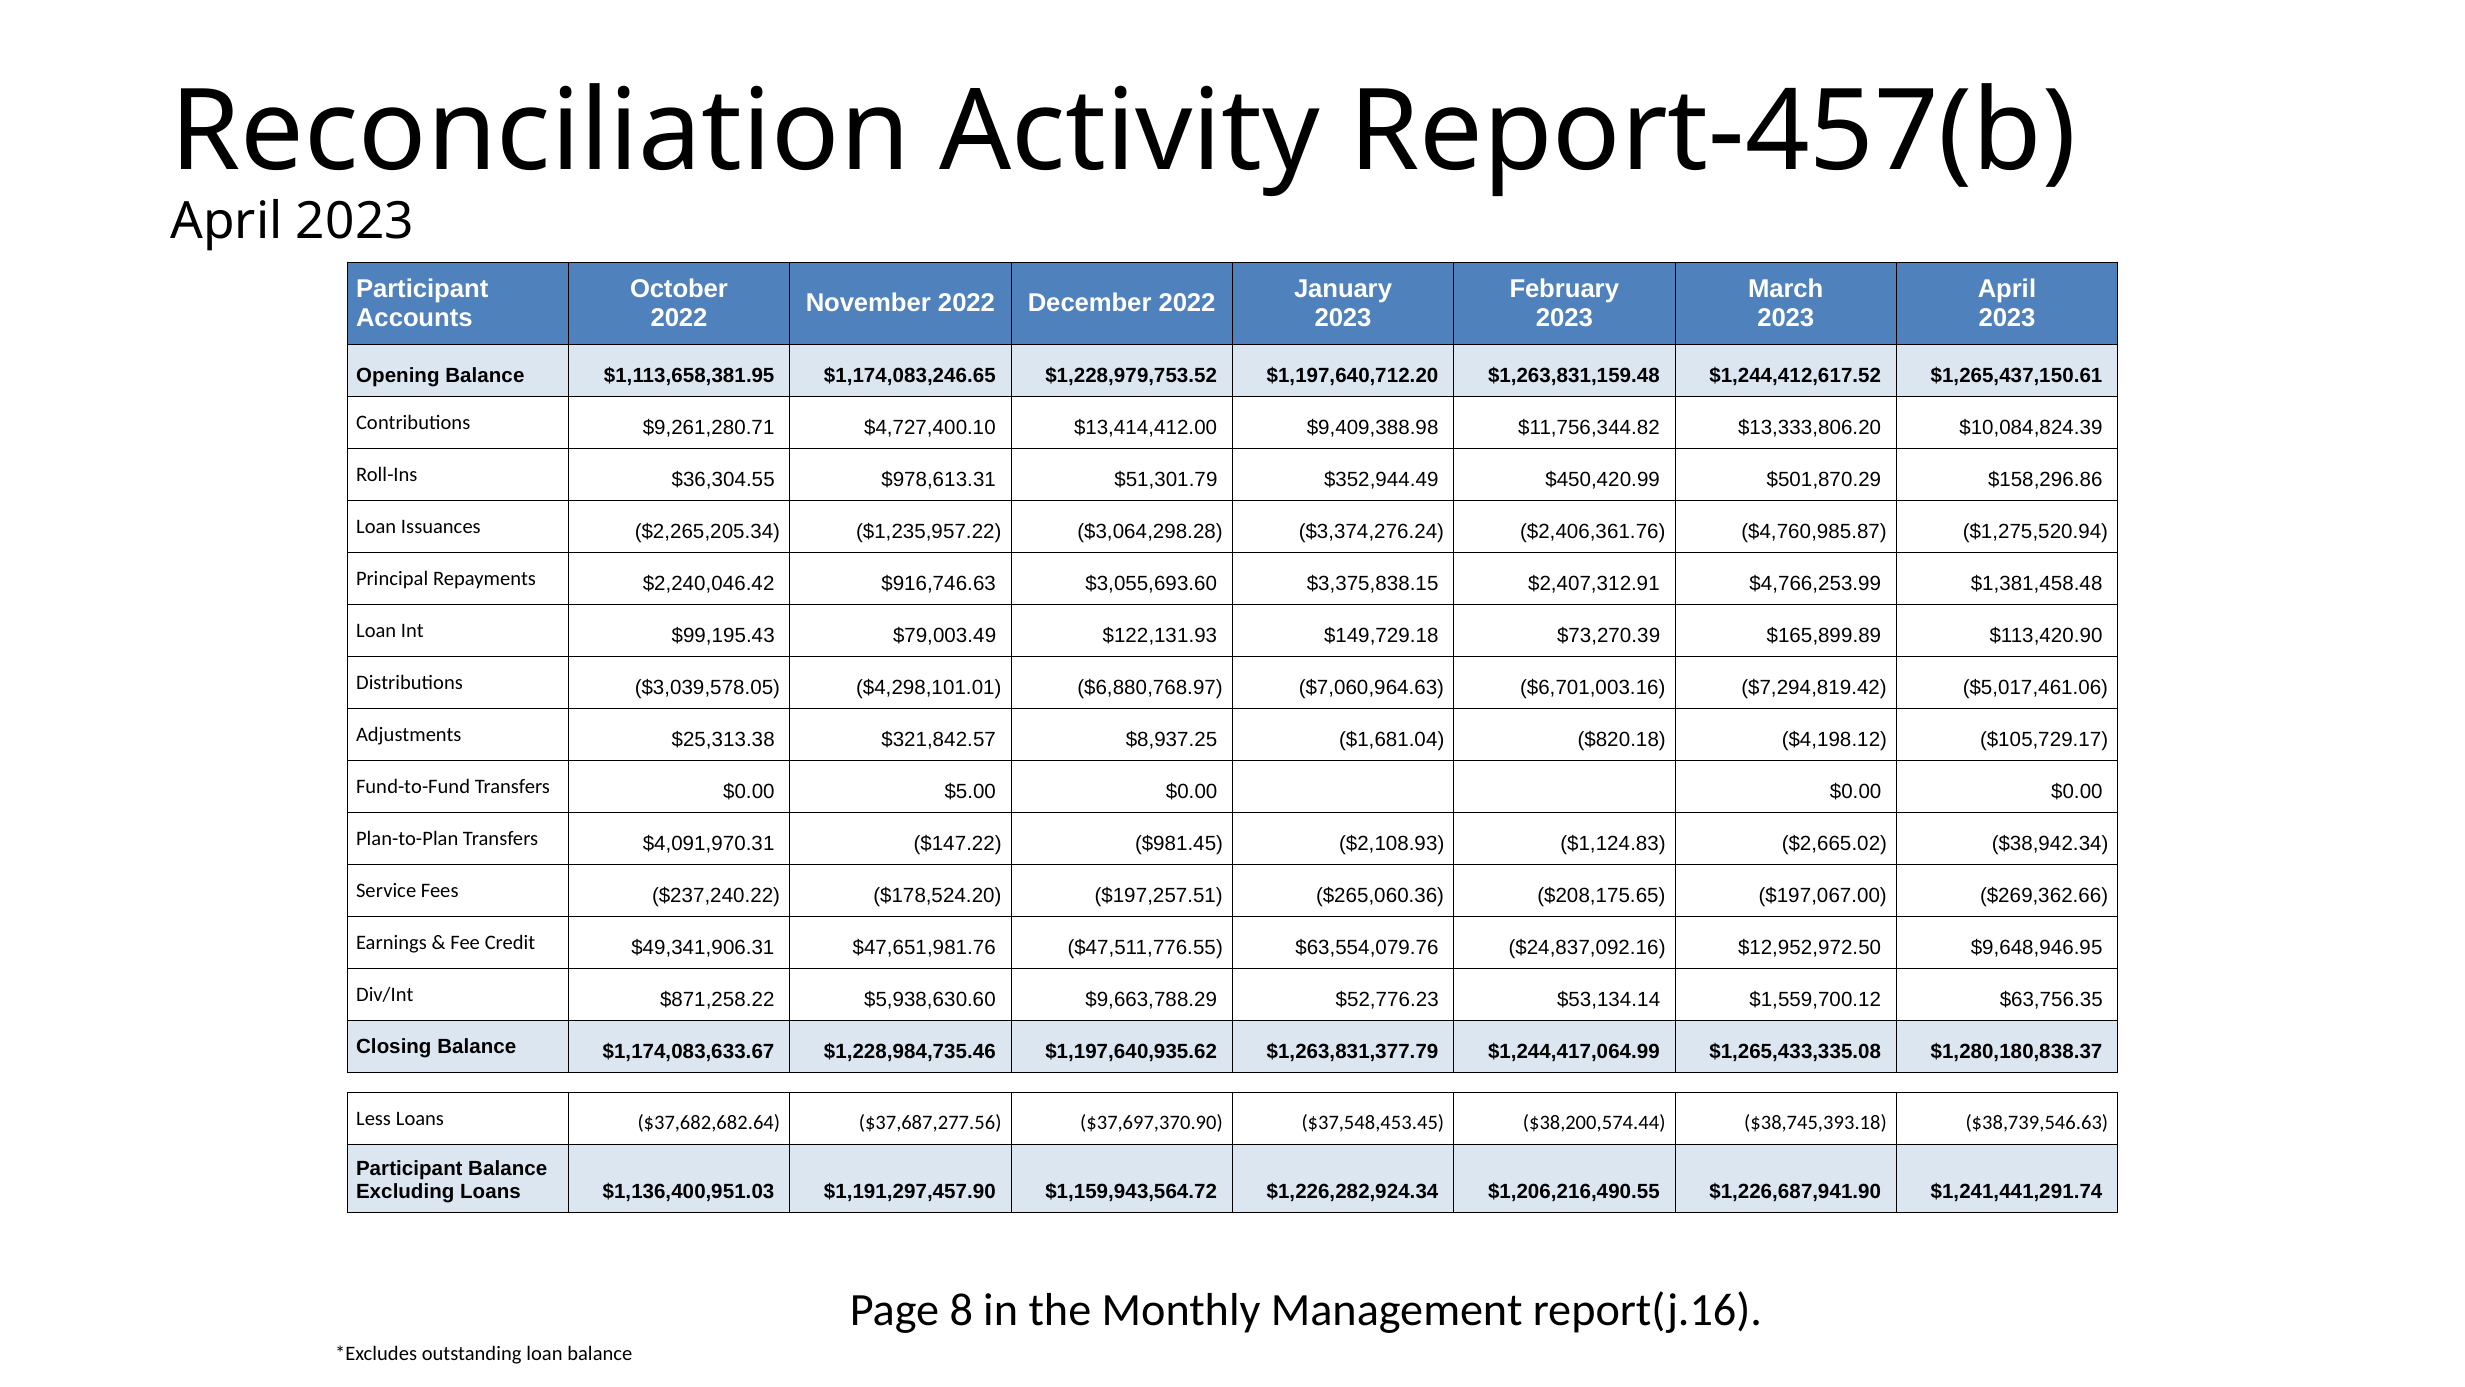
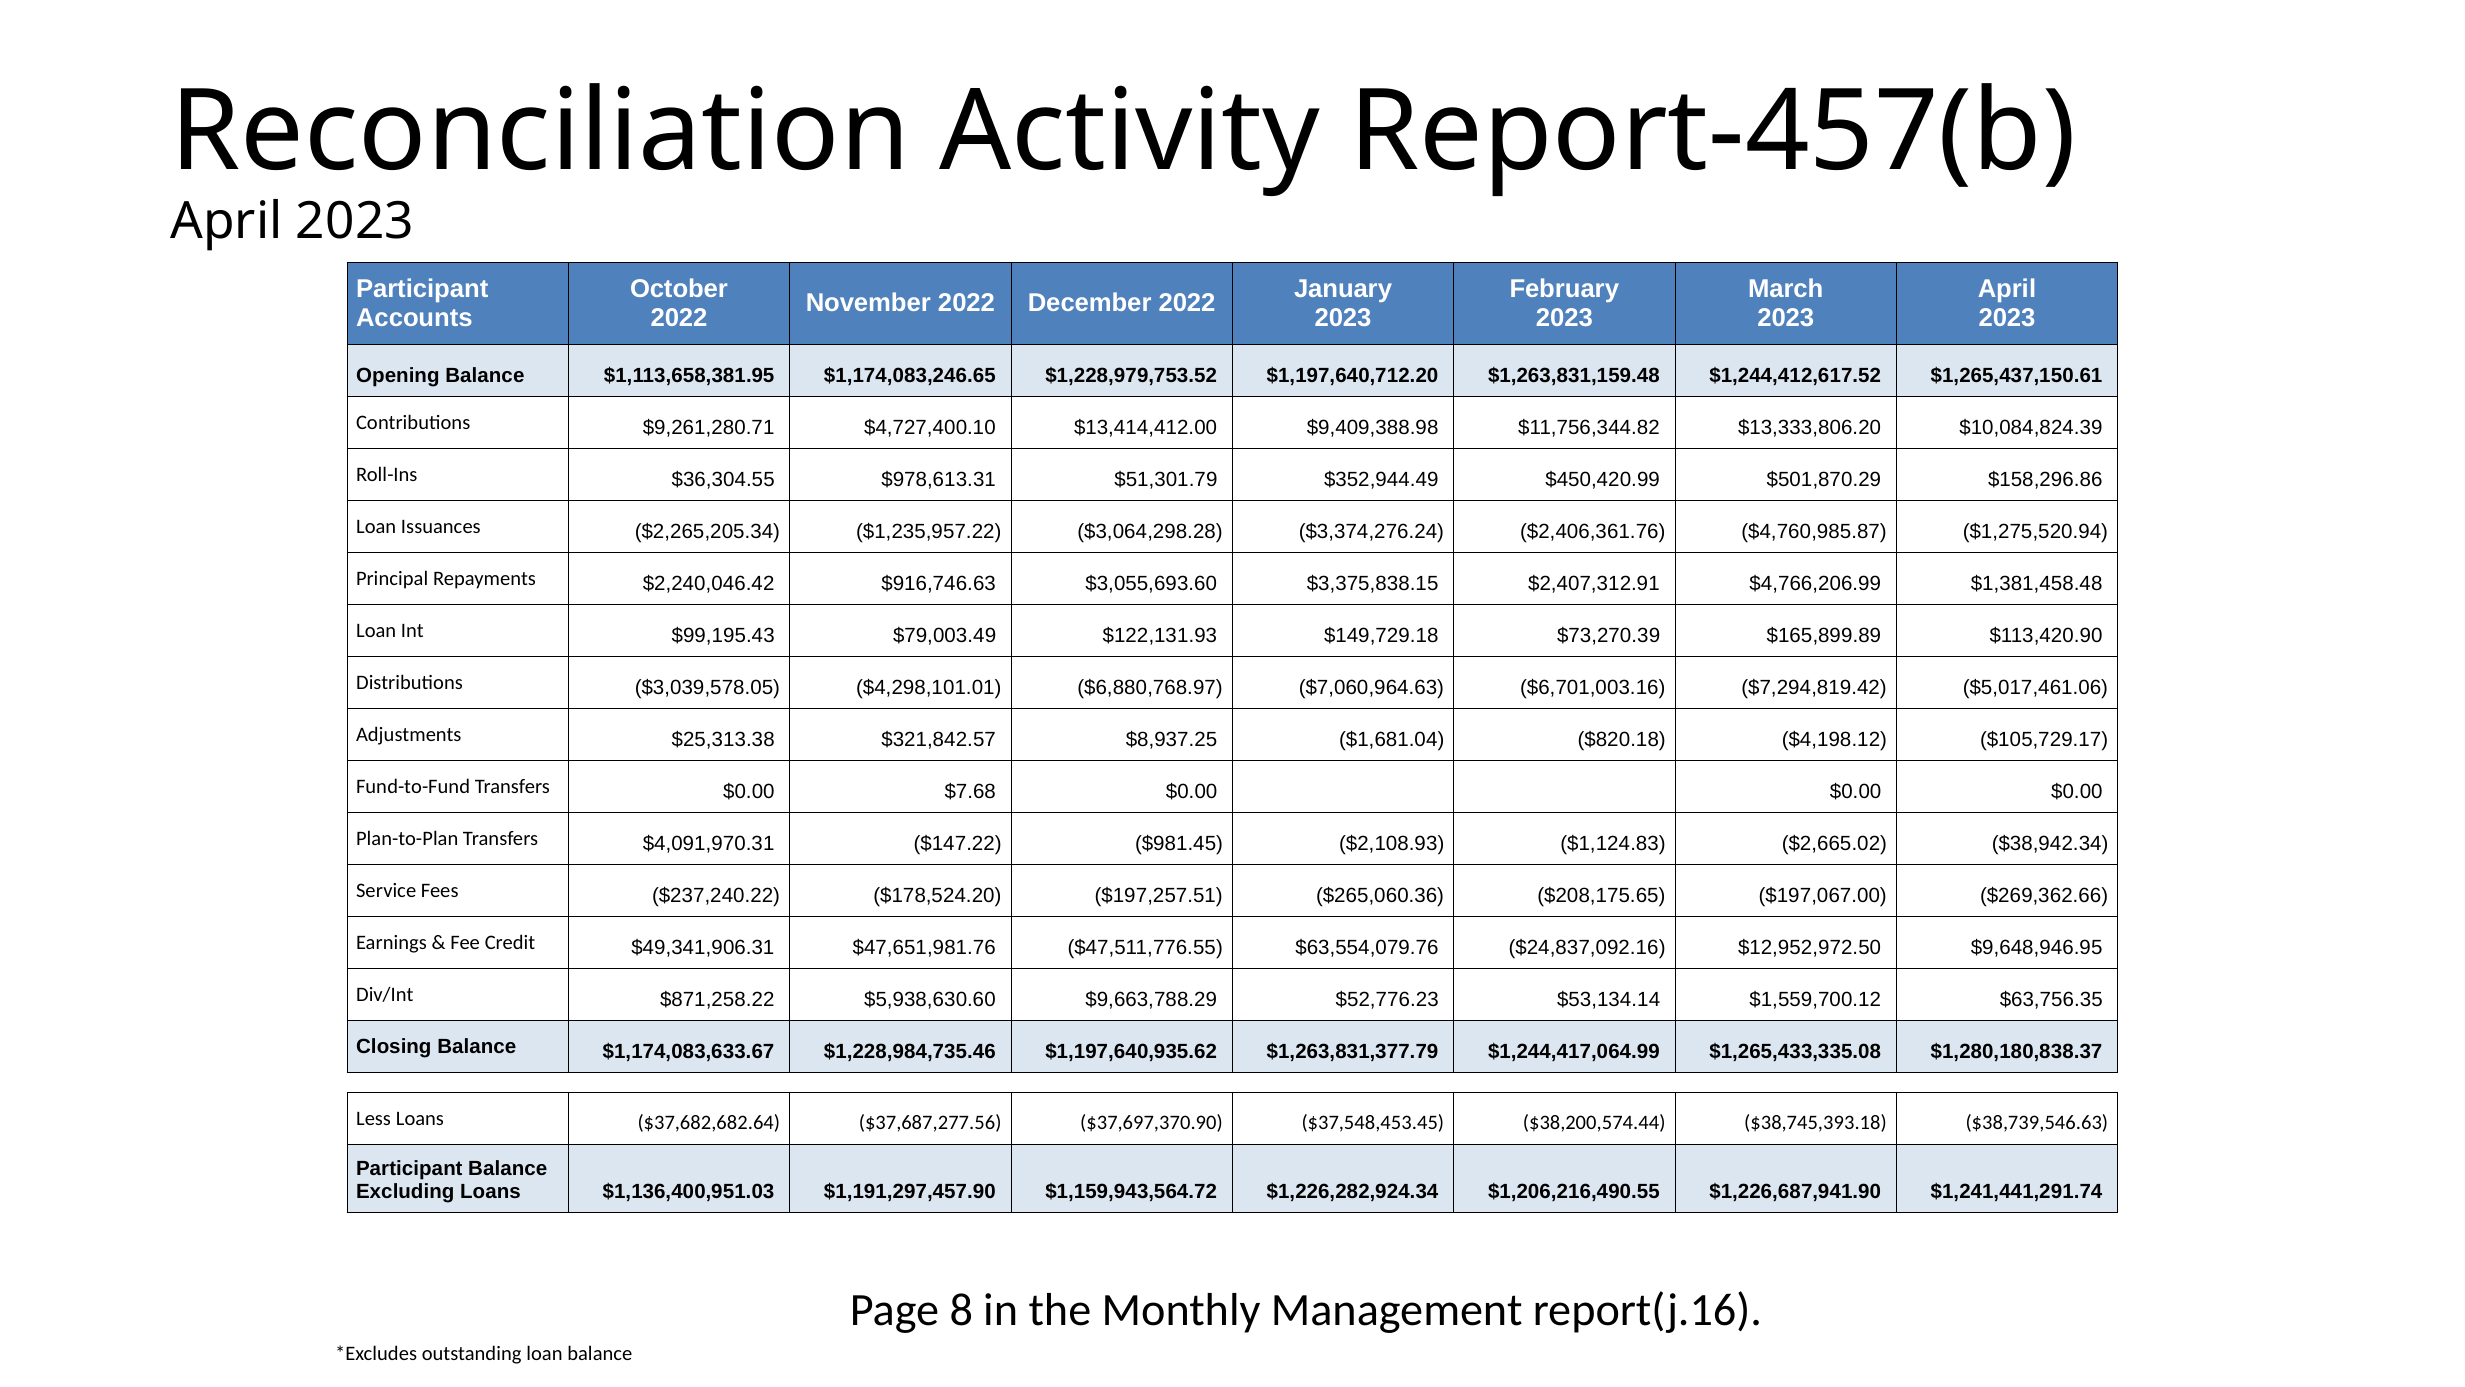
$4,766,253.99: $4,766,253.99 -> $4,766,206.99
$5.00: $5.00 -> $7.68
